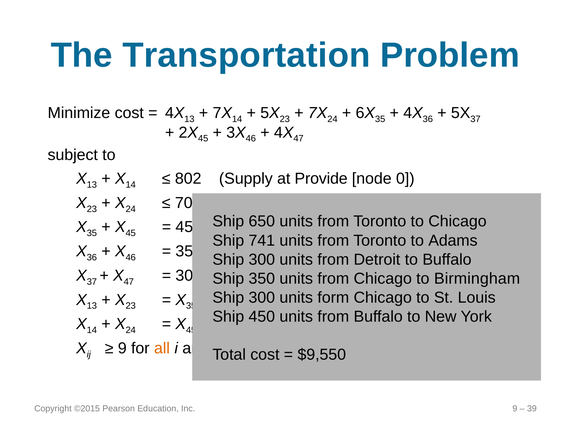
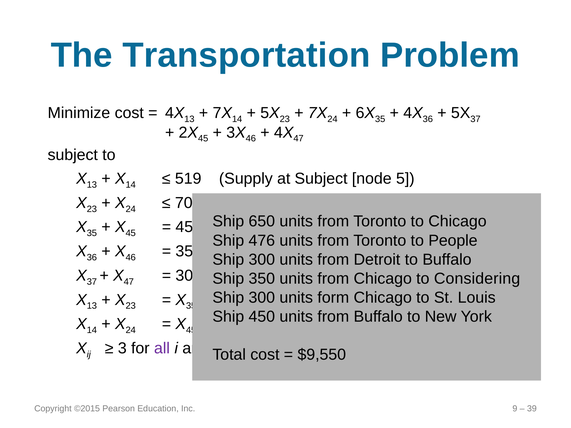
802: 802 -> 519
at Provide: Provide -> Subject
0 at (405, 179): 0 -> 5
741: 741 -> 476
Adams: Adams -> People
Birmingham: Birmingham -> Considering
9 at (122, 348): 9 -> 3
all colour: orange -> purple
